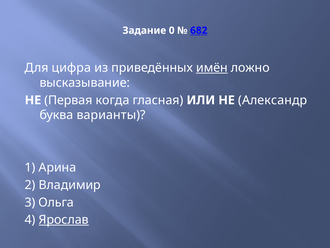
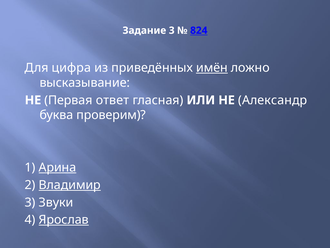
Задание 0: 0 -> 3
682: 682 -> 824
когда: когда -> ответ
варианты: варианты -> проверим
Арина underline: none -> present
Владимир underline: none -> present
Ольга: Ольга -> Звуки
